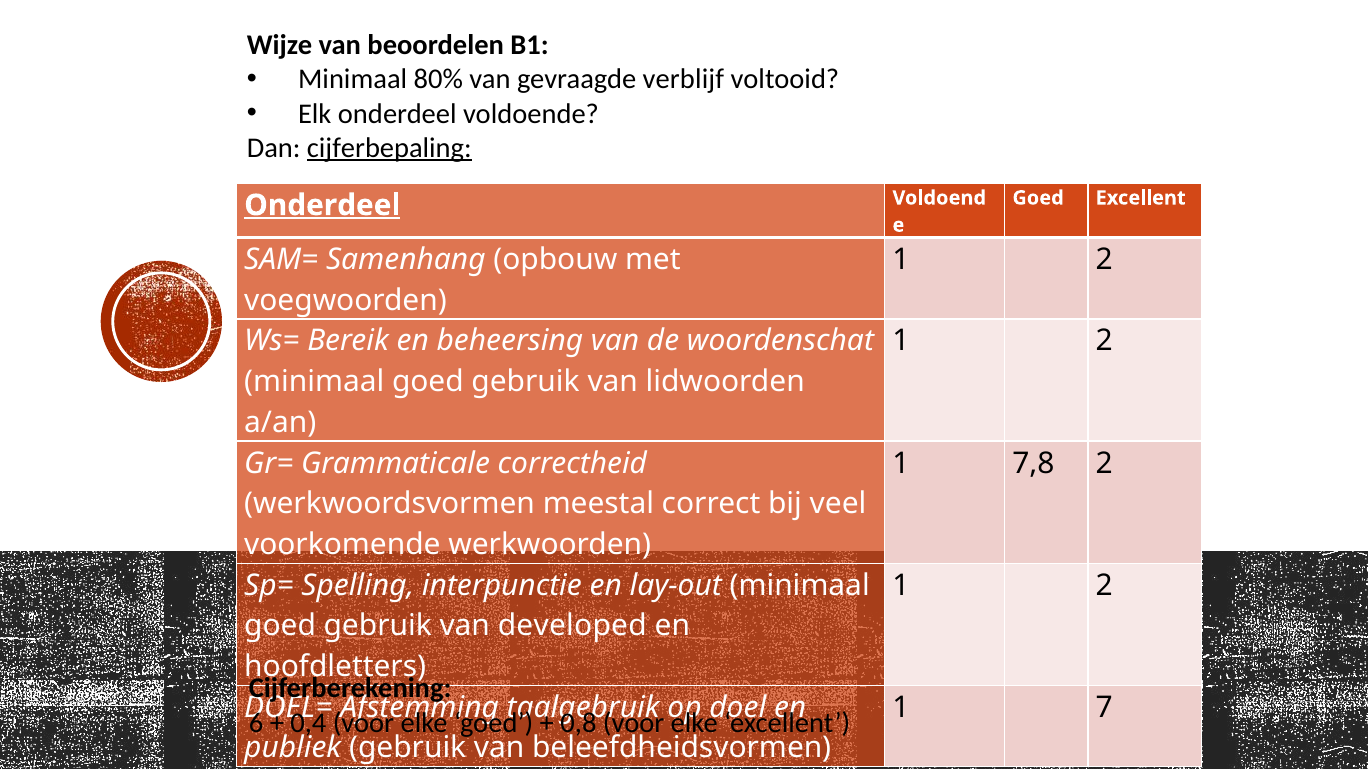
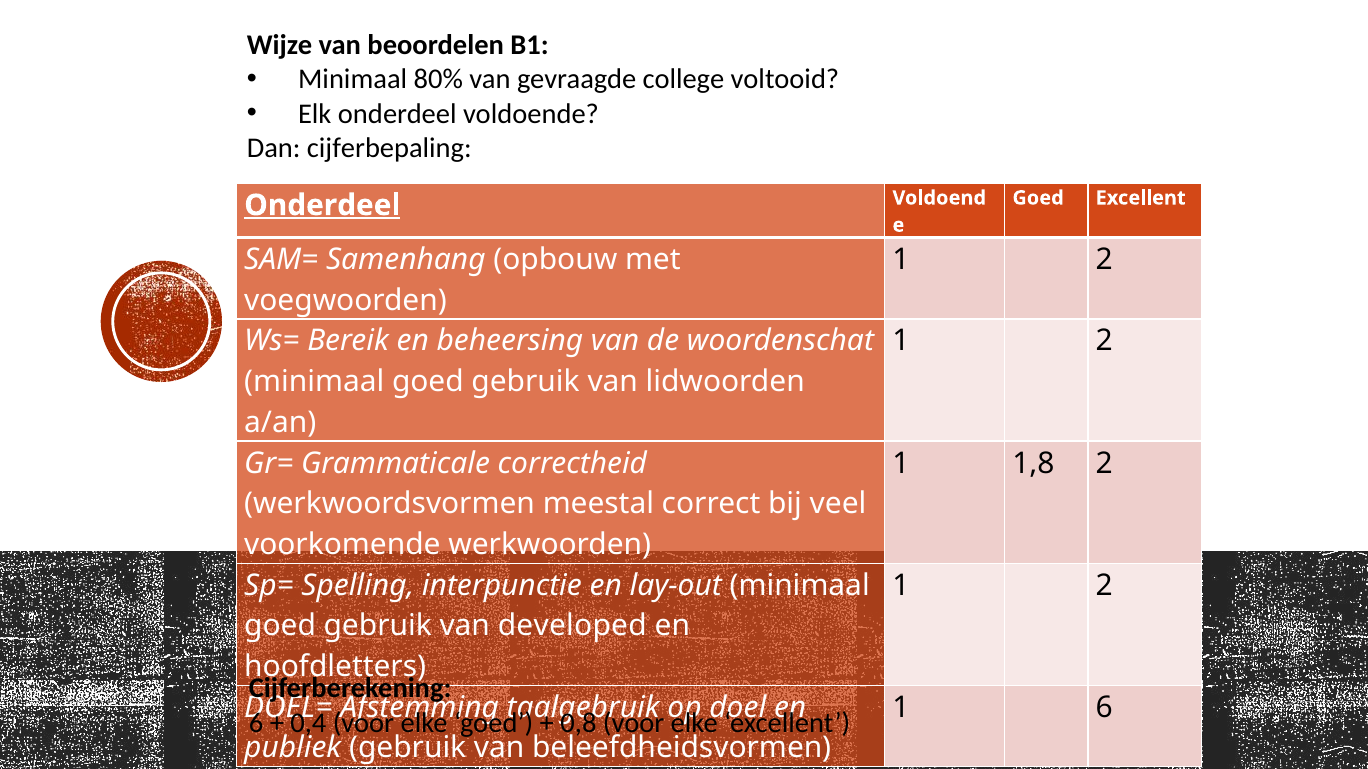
verblijf: verblijf -> college
cijferbepaling underline: present -> none
7,8: 7,8 -> 1,8
1 7: 7 -> 6
